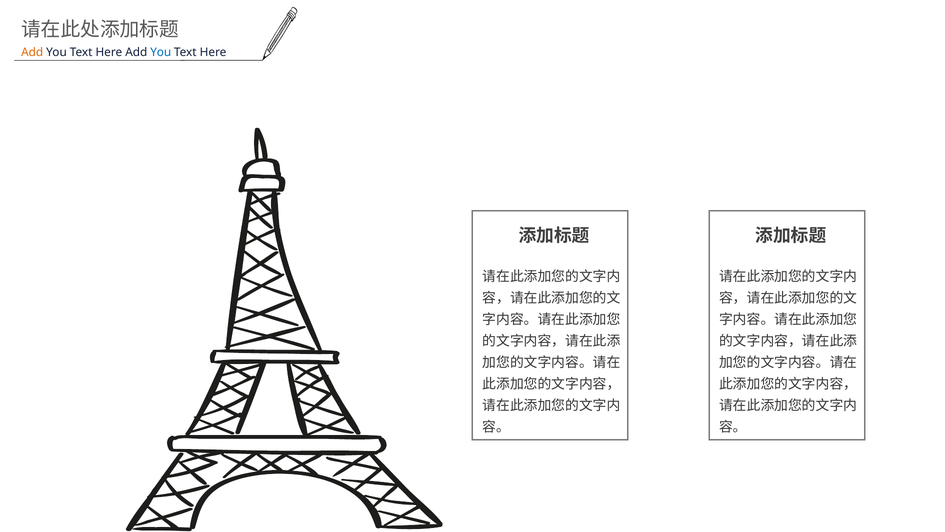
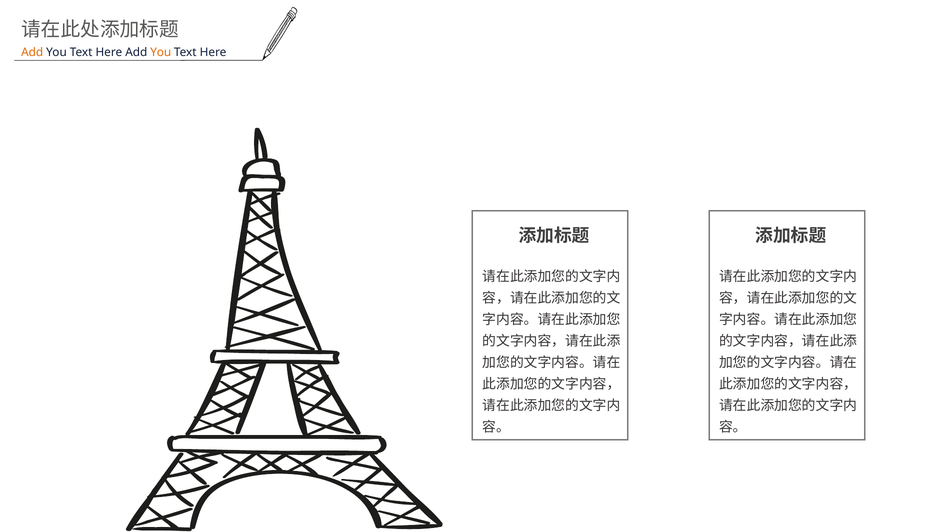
You at (161, 52) colour: blue -> orange
